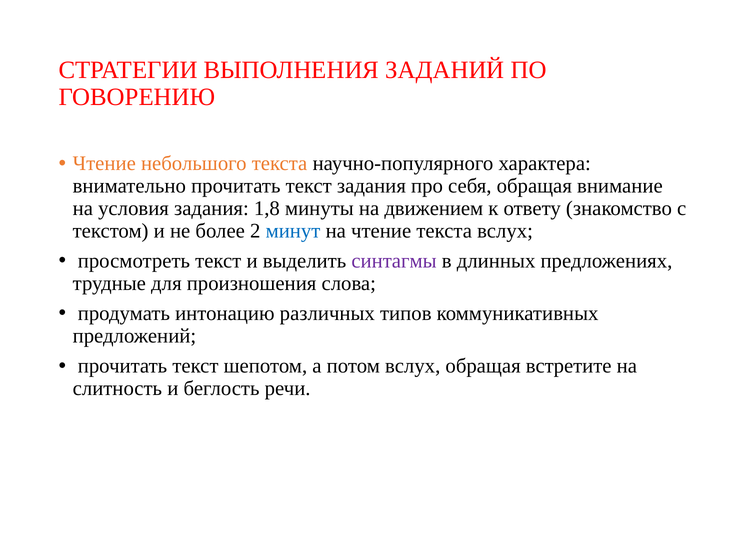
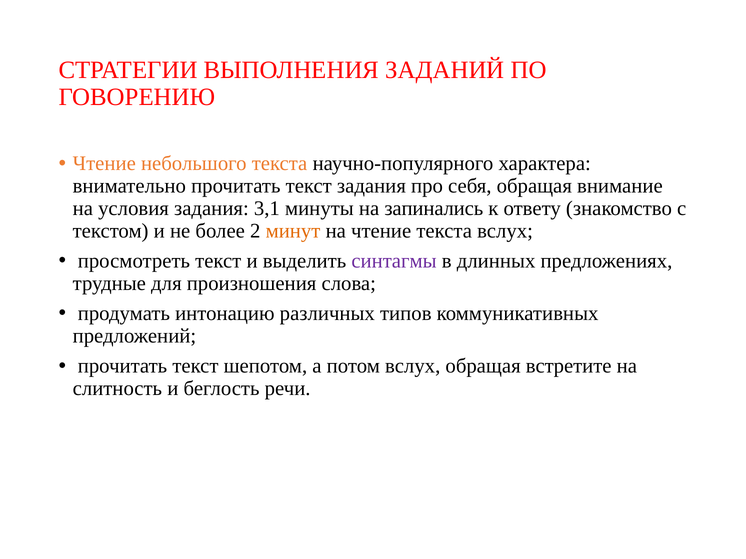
1,8: 1,8 -> 3,1
движением: движением -> запинались
минут colour: blue -> orange
